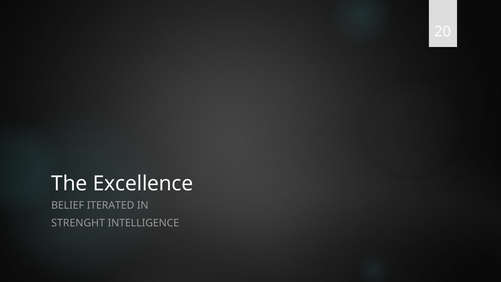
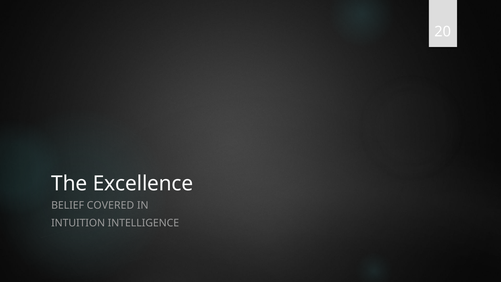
ITERATED: ITERATED -> COVERED
STRENGHT: STRENGHT -> INTUITION
